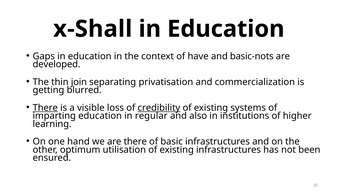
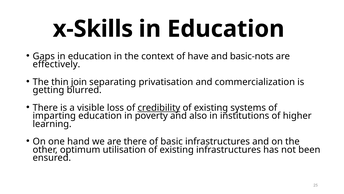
x-Shall: x-Shall -> x-Skills
developed: developed -> effectively
There at (45, 108) underline: present -> none
regular: regular -> poverty
